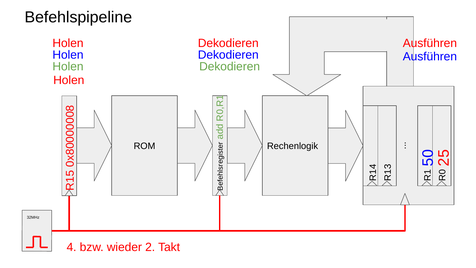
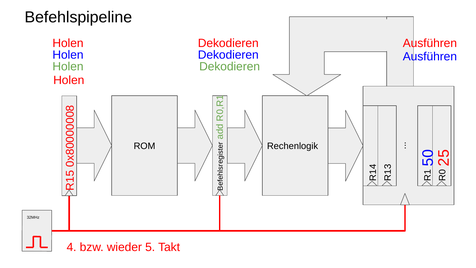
wieder 2: 2 -> 5
